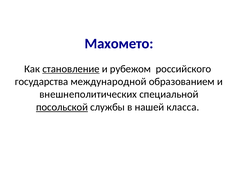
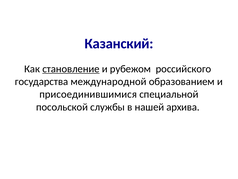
Махомето: Махомето -> Казанский
внешнеполитических: внешнеполитических -> присоединившимися
посольской underline: present -> none
класса: класса -> архива
